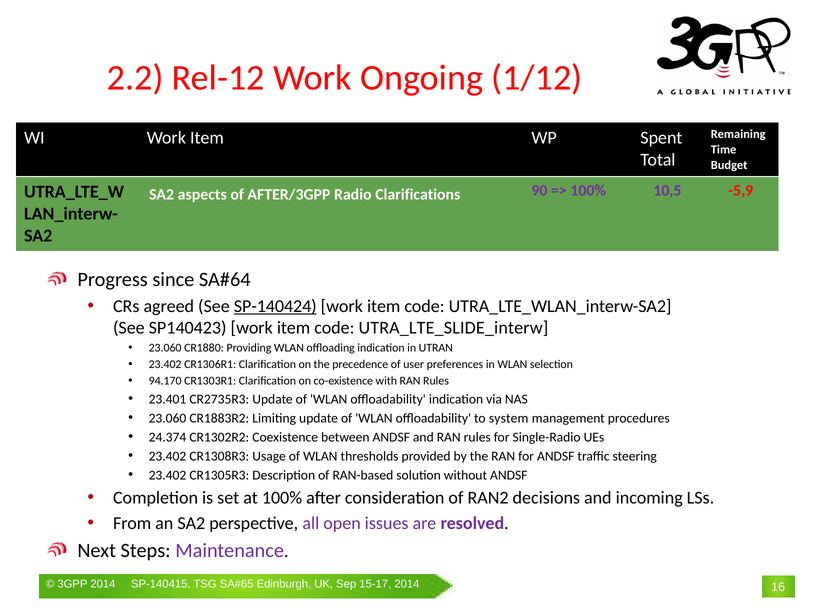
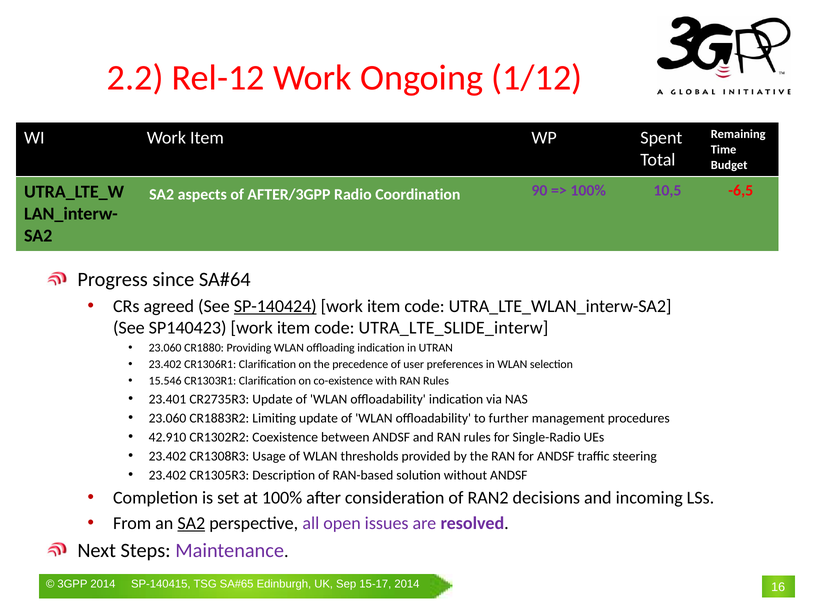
Clarifications: Clarifications -> Coordination
-5,9: -5,9 -> -6,5
94.170: 94.170 -> 15.546
system: system -> further
24.374: 24.374 -> 42.910
SA2 at (191, 524) underline: none -> present
